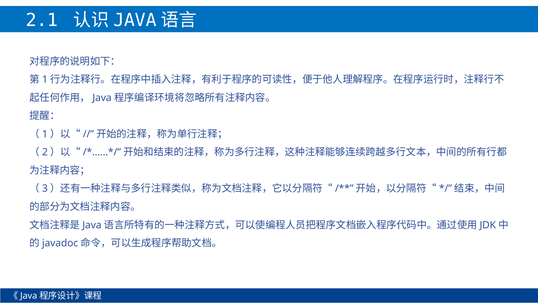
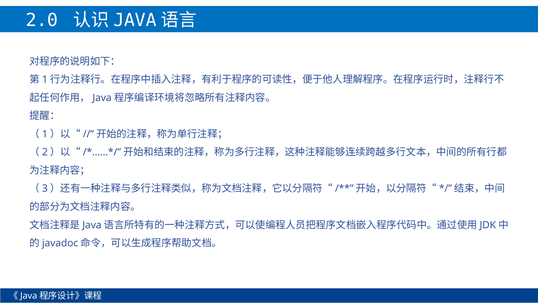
2.1: 2.1 -> 2.0
